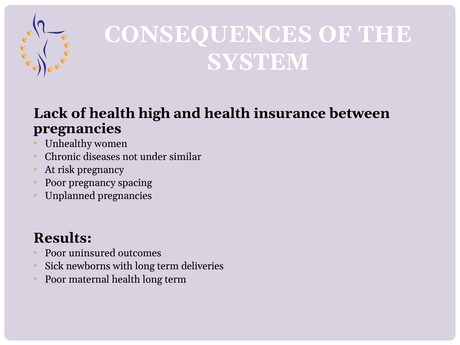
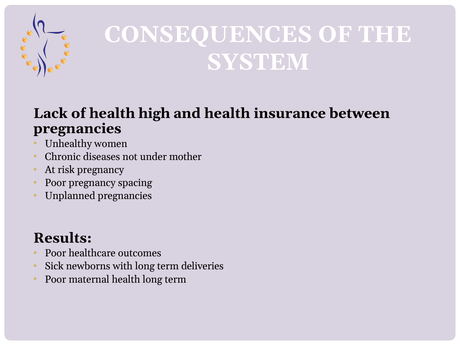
similar: similar -> mother
uninsured: uninsured -> healthcare
